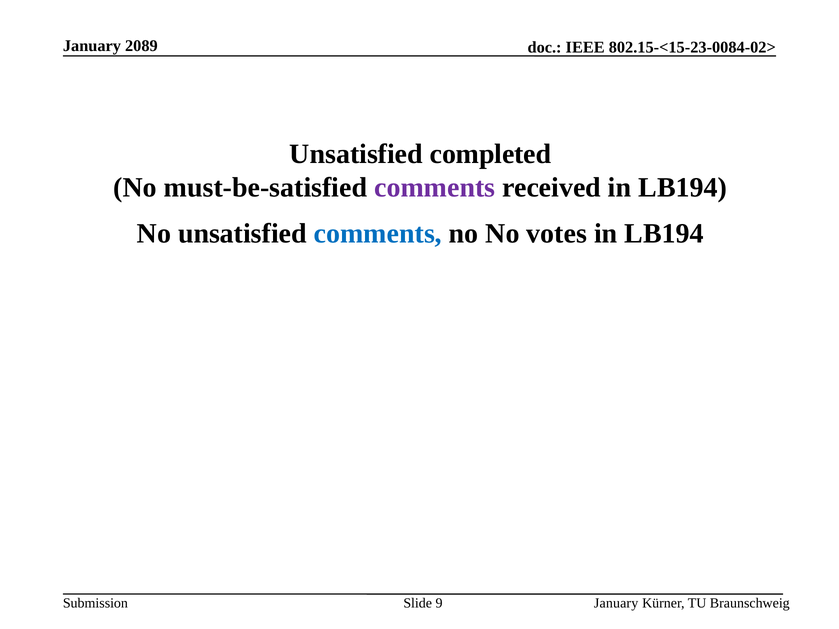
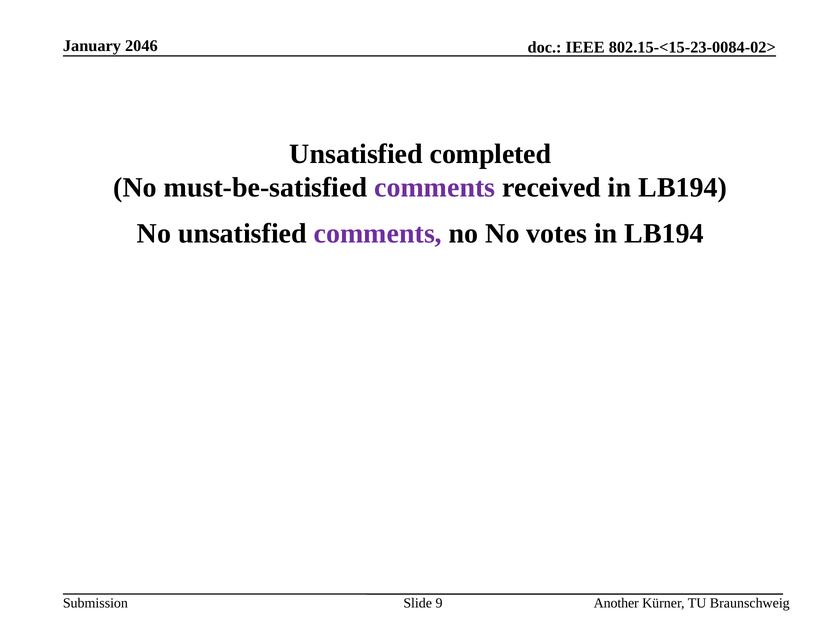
2089: 2089 -> 2046
comments at (378, 234) colour: blue -> purple
9 January: January -> Another
